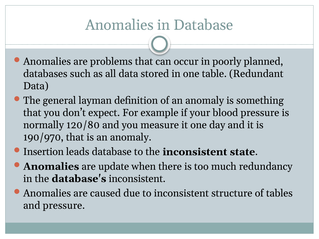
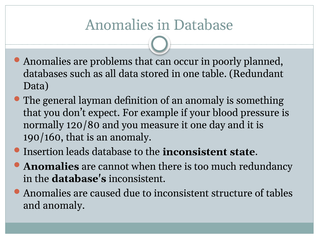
190/970: 190/970 -> 190/160
update: update -> cannot
and pressure: pressure -> anomaly
